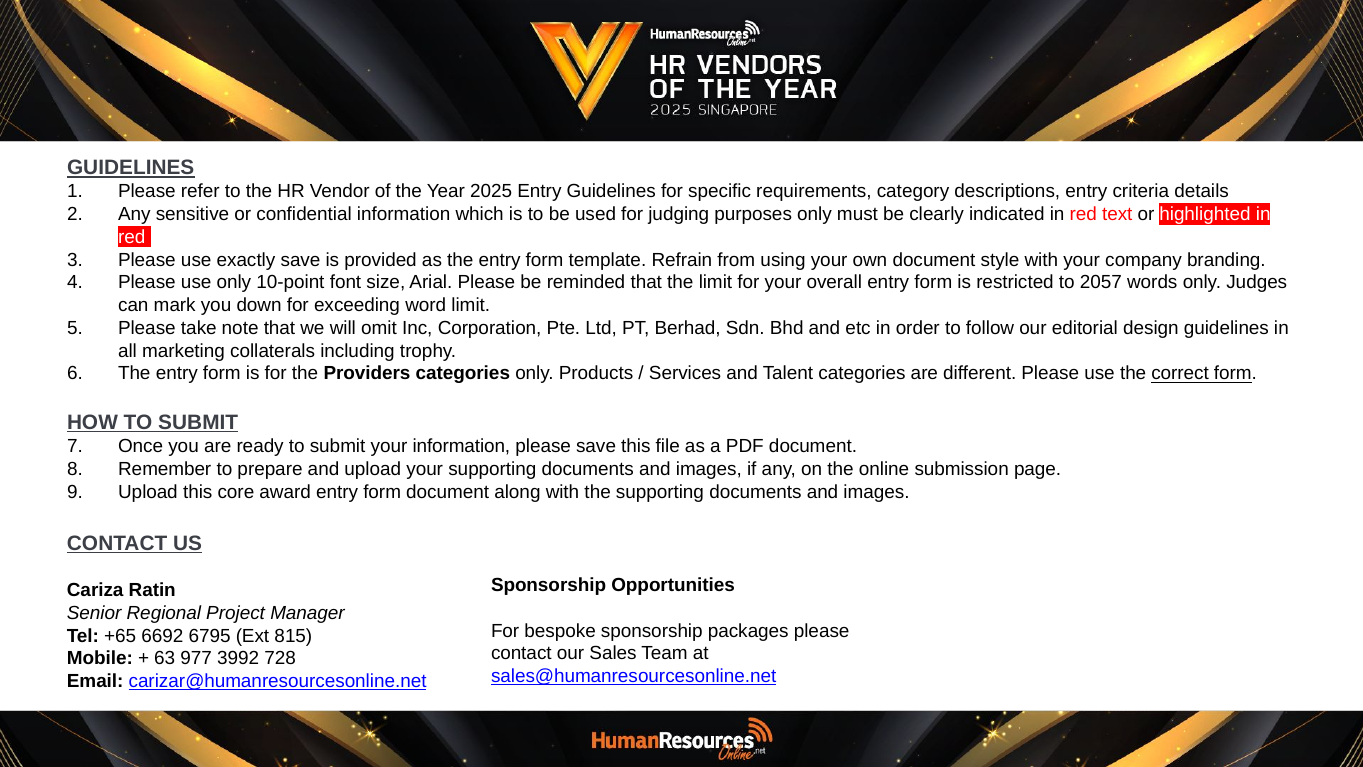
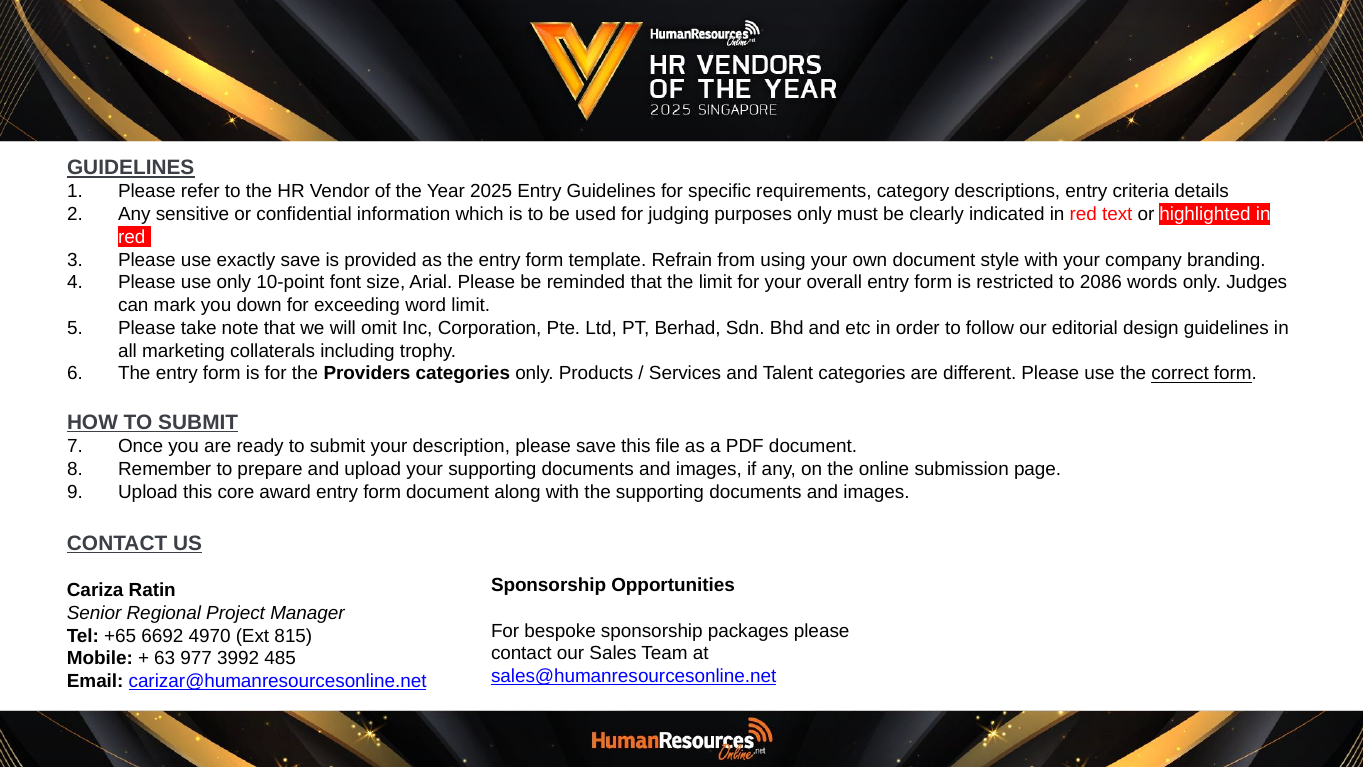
2057: 2057 -> 2086
your information: information -> description
6795: 6795 -> 4970
728: 728 -> 485
